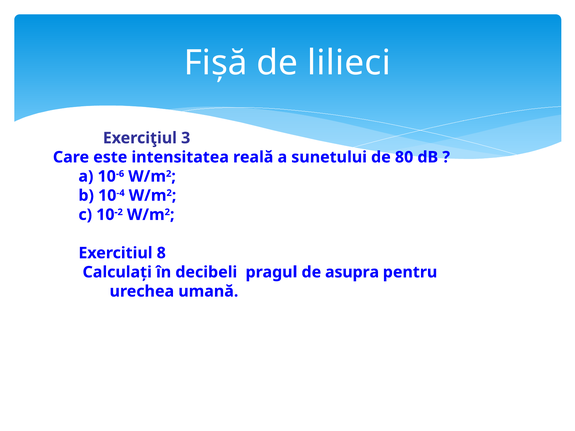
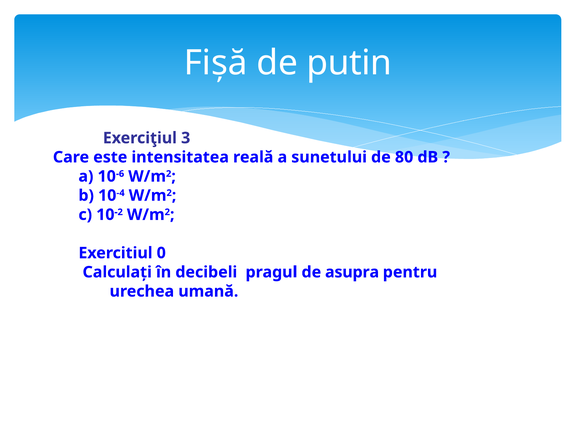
lilieci: lilieci -> putin
8: 8 -> 0
